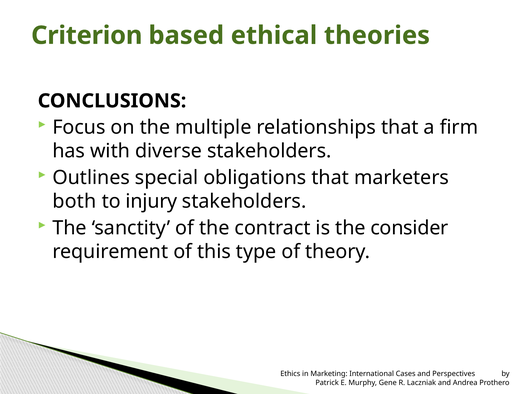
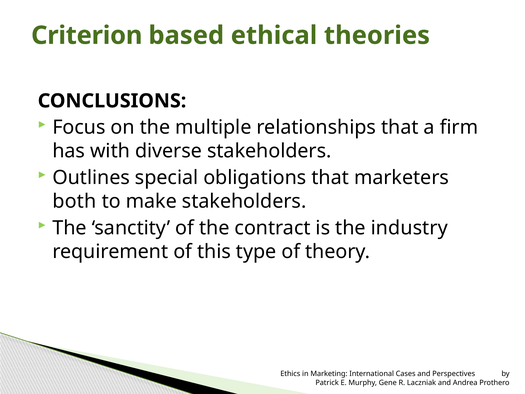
injury: injury -> make
consider: consider -> industry
